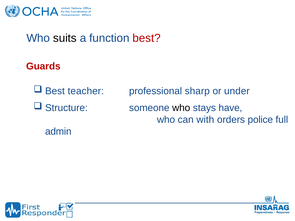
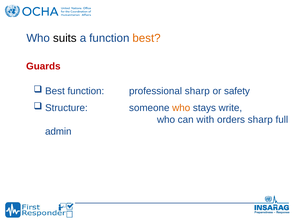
best at (147, 38) colour: red -> orange
Best teacher: teacher -> function
under: under -> safety
who at (181, 108) colour: black -> orange
have: have -> write
orders police: police -> sharp
